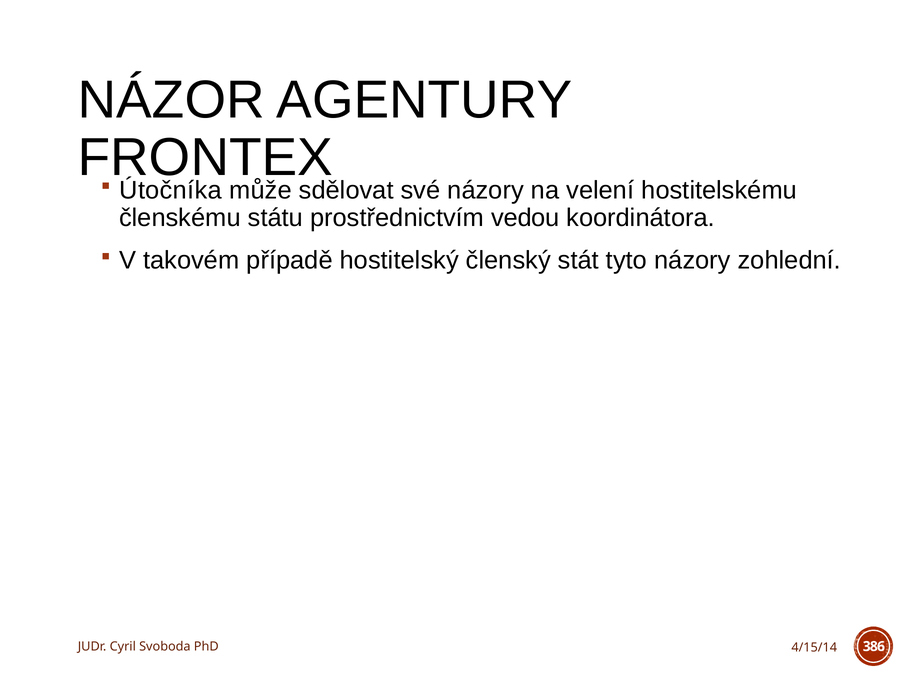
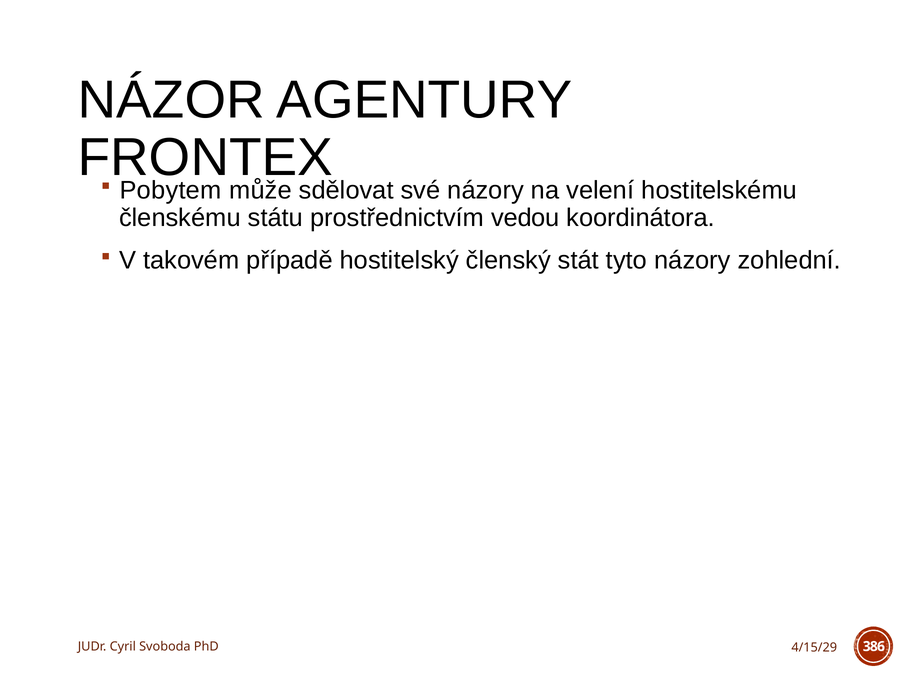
Útočníka: Útočníka -> Pobytem
4/15/14: 4/15/14 -> 4/15/29
